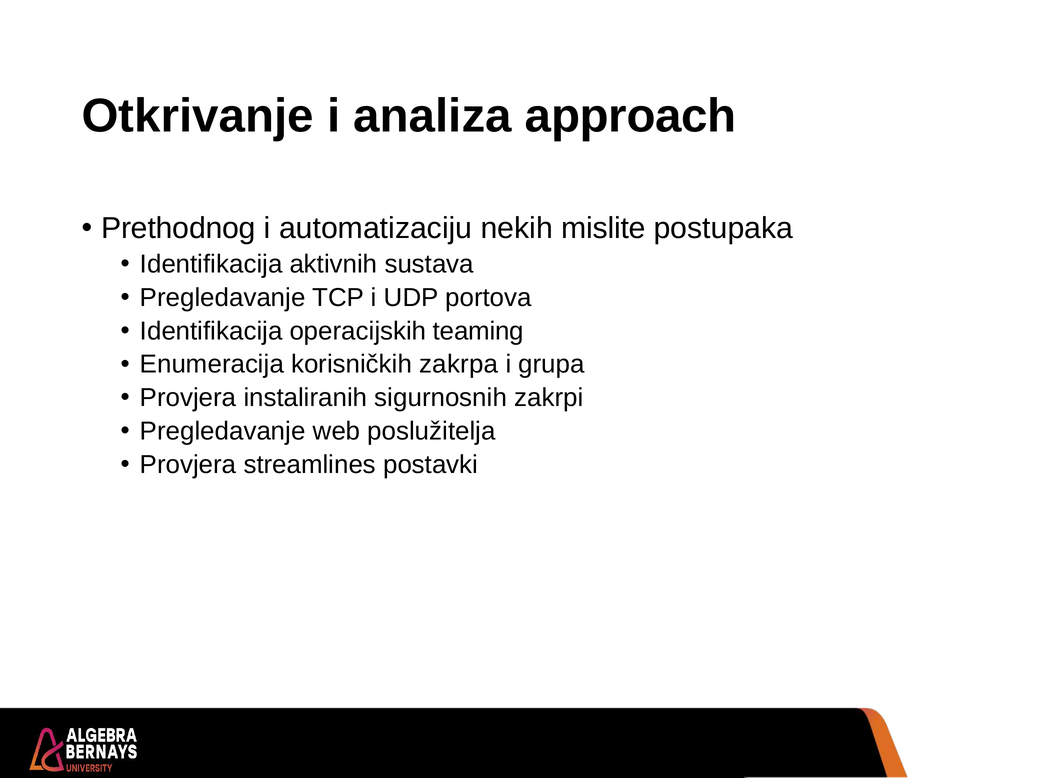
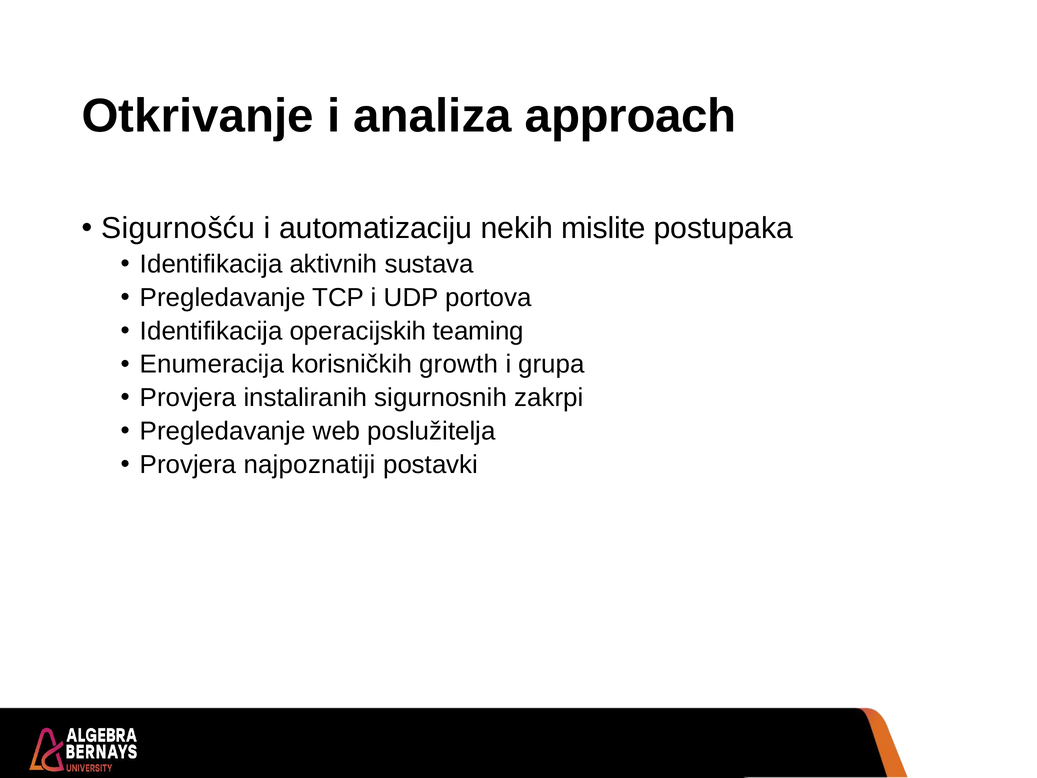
Prethodnog: Prethodnog -> Sigurnošću
zakrpa: zakrpa -> growth
streamlines: streamlines -> najpoznatiji
